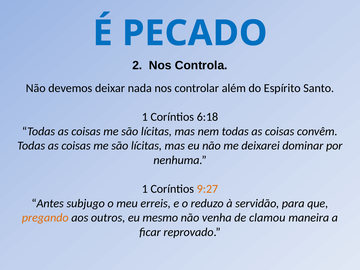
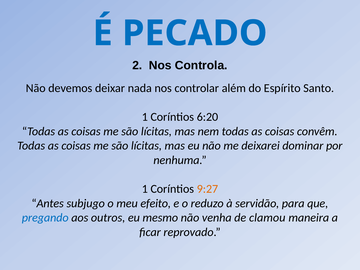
6:18: 6:18 -> 6:20
erreis: erreis -> efeito
pregando colour: orange -> blue
